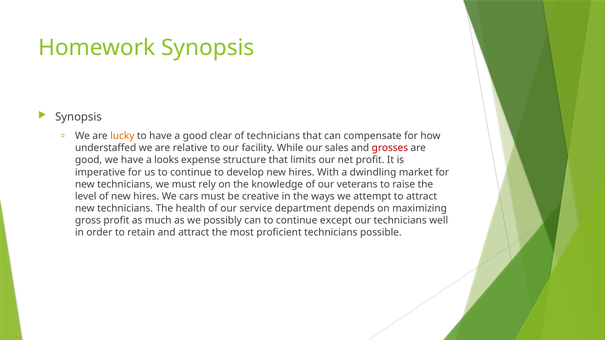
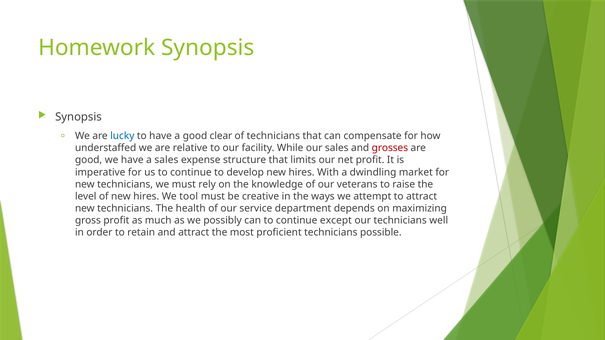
lucky colour: orange -> blue
a looks: looks -> sales
cars: cars -> tool
